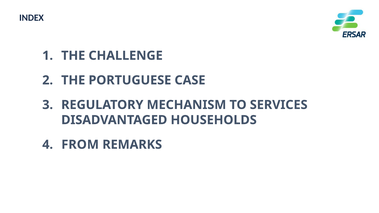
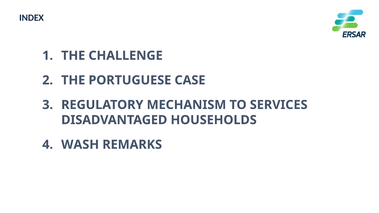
FROM: FROM -> WASH
